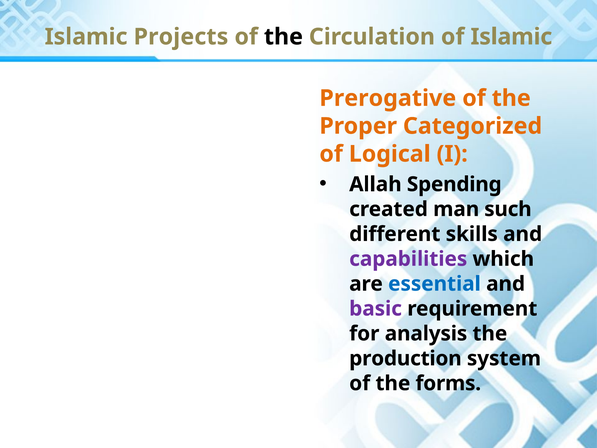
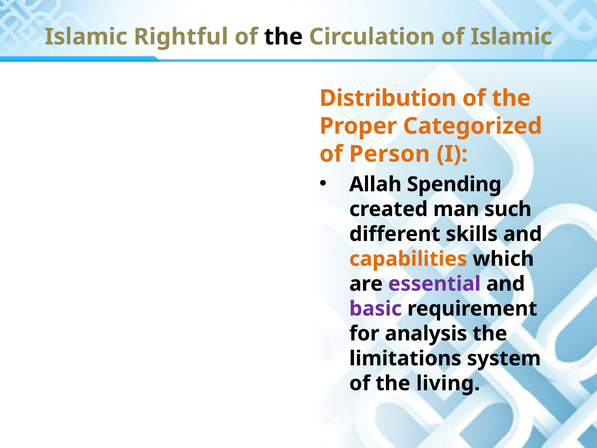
Projects: Projects -> Rightful
Prerogative: Prerogative -> Distribution
Logical: Logical -> Person
capabilities colour: purple -> orange
essential colour: blue -> purple
production: production -> limitations
forms: forms -> living
